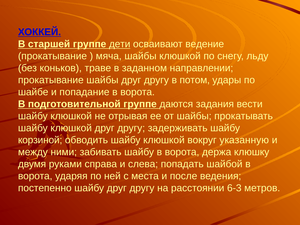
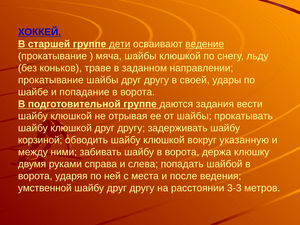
ведение underline: none -> present
потом: потом -> своей
постепенно: постепенно -> умственной
6-3: 6-3 -> 3-3
